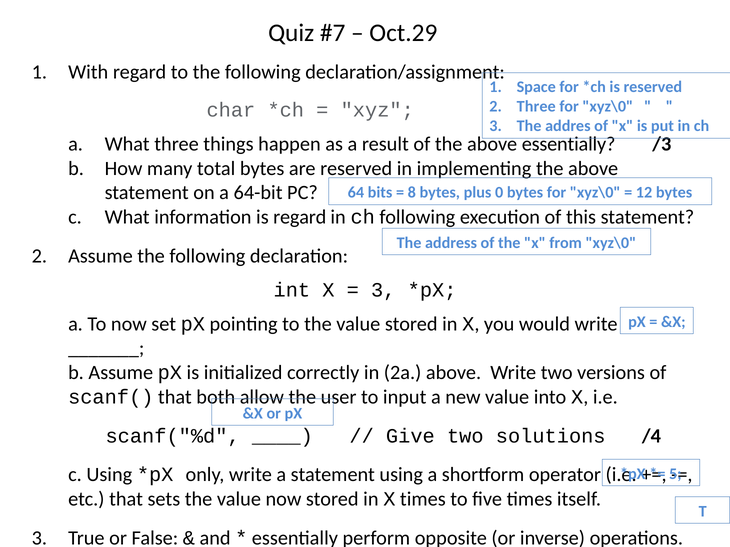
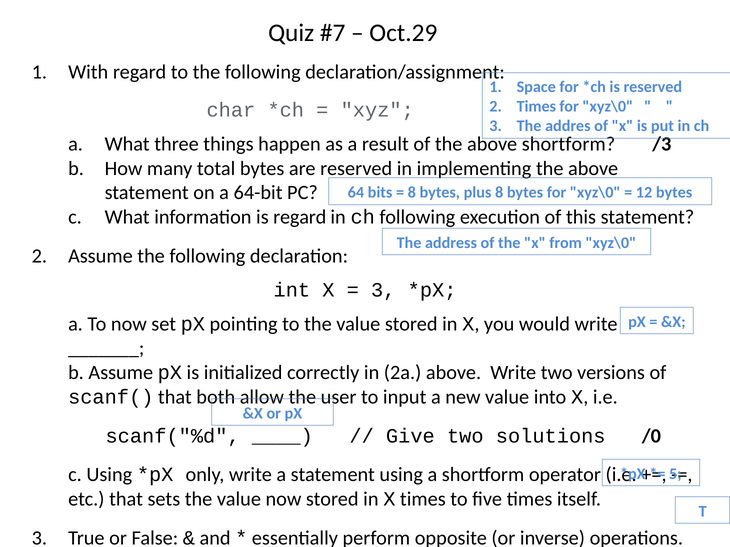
Three at (536, 107): Three -> Times
above essentially: essentially -> shortform
plus 0: 0 -> 8
/4: /4 -> /0
